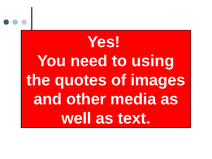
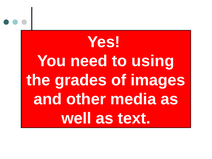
quotes: quotes -> grades
